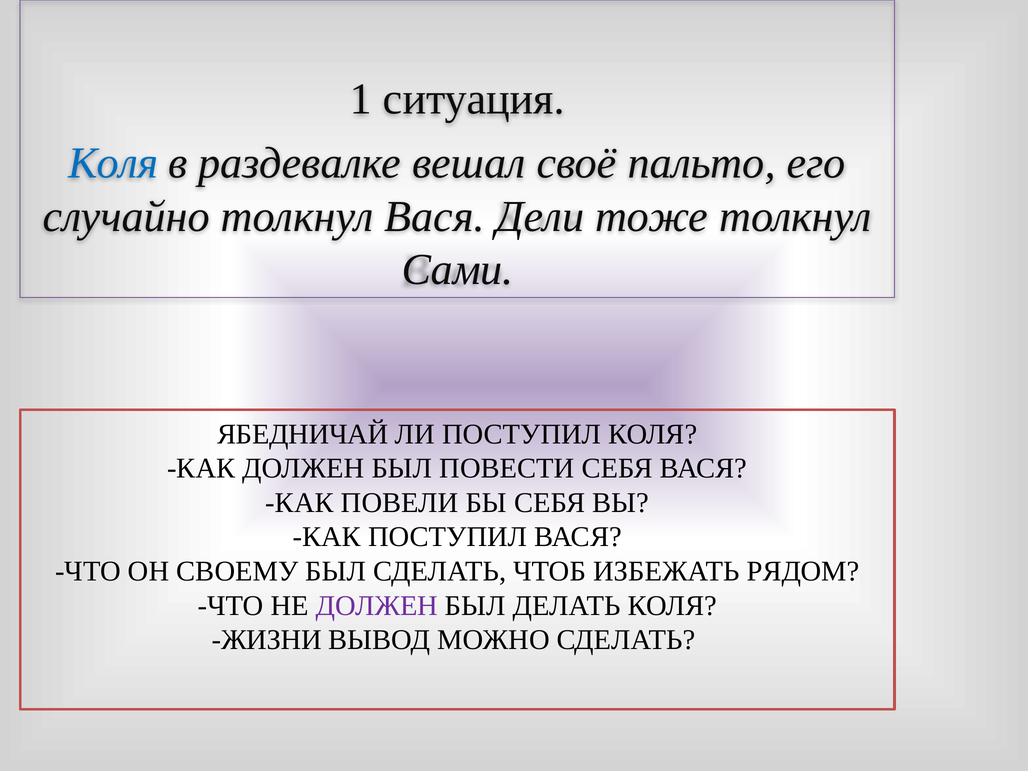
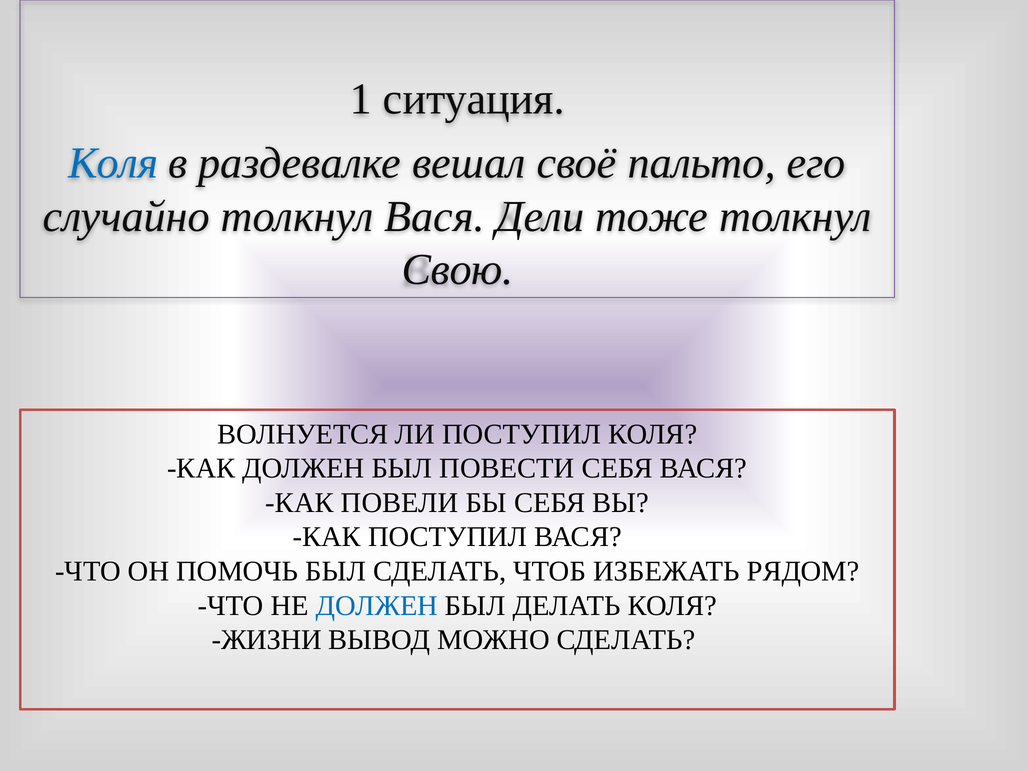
Сами: Сами -> Свою
ЯБЕДНИЧАЙ: ЯБЕДНИЧАЙ -> ВОЛНУЕТСЯ
СВОЕМУ: СВОЕМУ -> ПОМОЧЬ
ДОЛЖЕН at (377, 606) colour: purple -> blue
